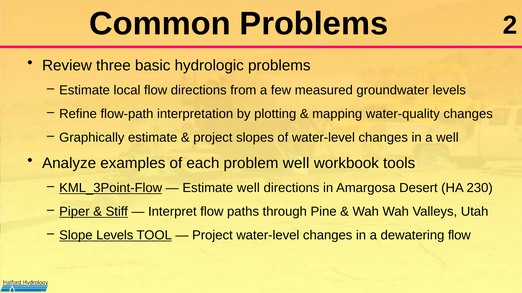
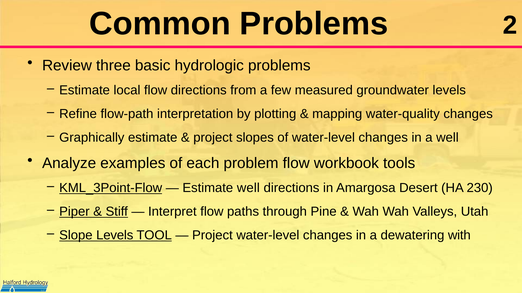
problem well: well -> flow
dewatering flow: flow -> with
